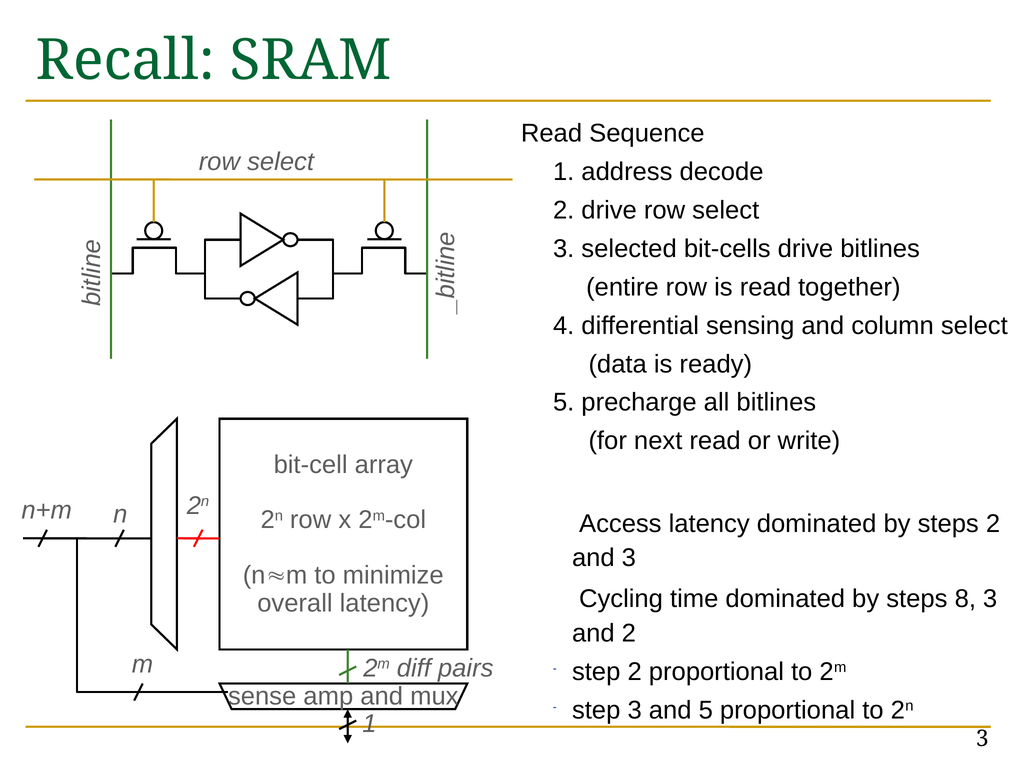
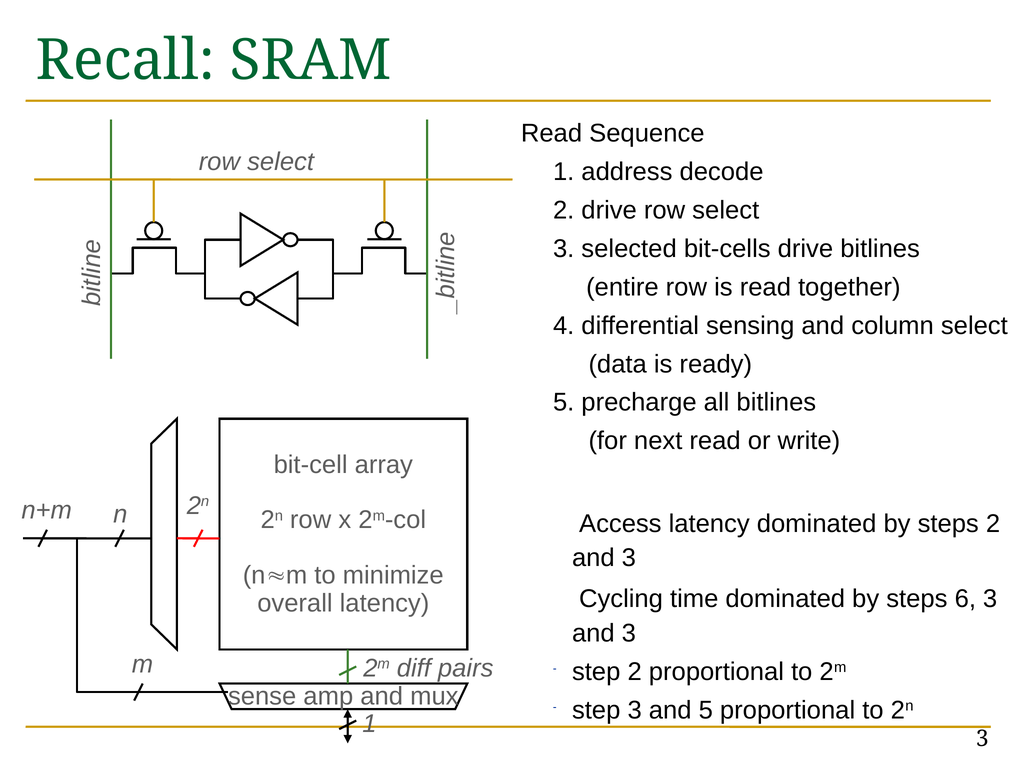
8: 8 -> 6
2 at (629, 633): 2 -> 3
